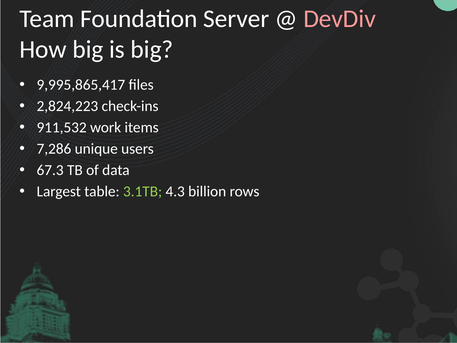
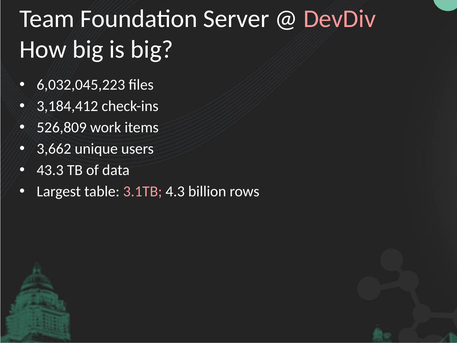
9,995,865,417: 9,995,865,417 -> 6,032,045,223
2,824,223: 2,824,223 -> 3,184,412
911,532: 911,532 -> 526,809
7,286: 7,286 -> 3,662
67.3: 67.3 -> 43.3
3.1TB colour: light green -> pink
